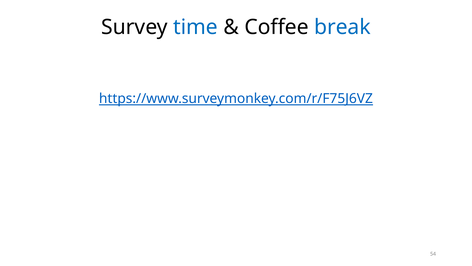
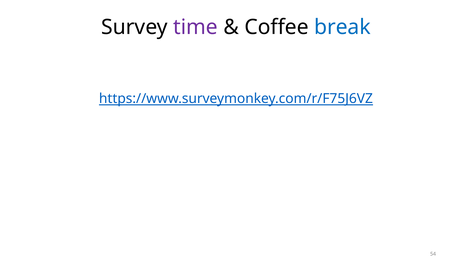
time colour: blue -> purple
